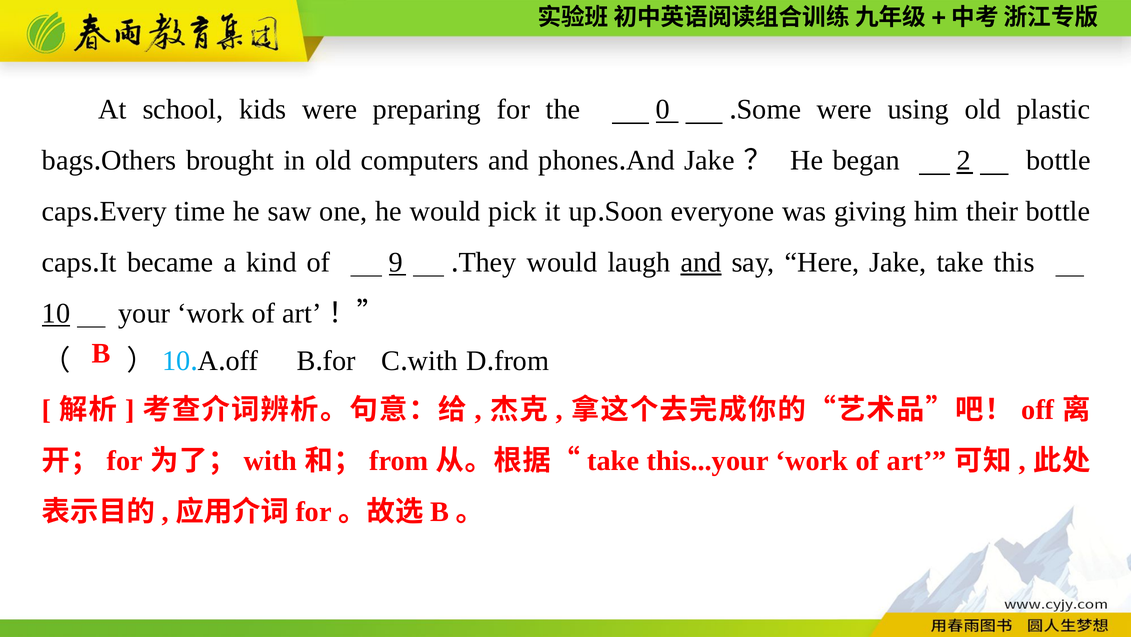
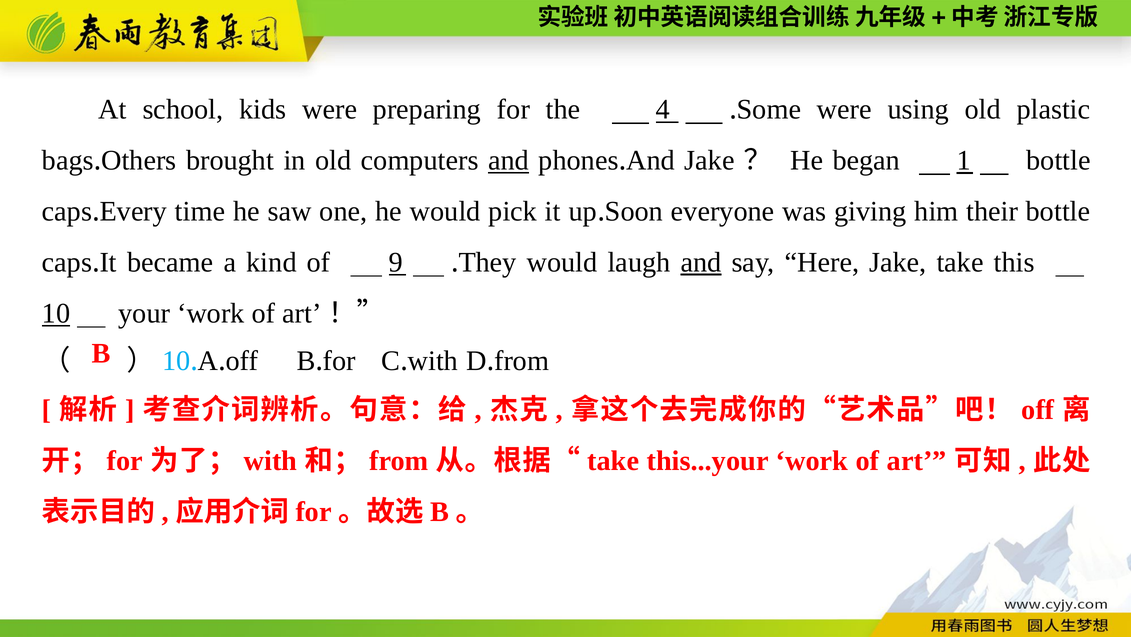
0: 0 -> 4
and at (509, 160) underline: none -> present
2: 2 -> 1
